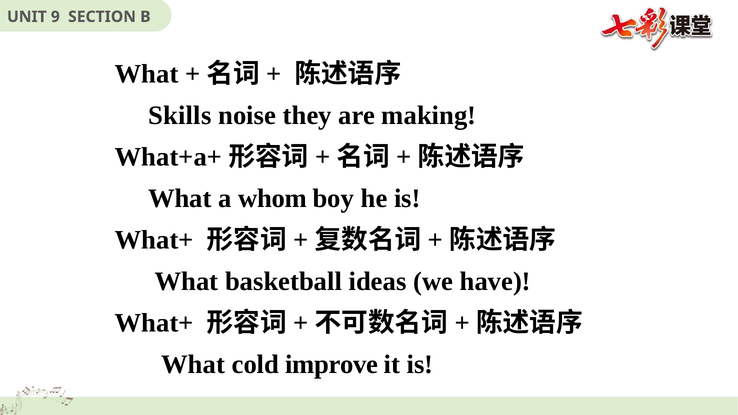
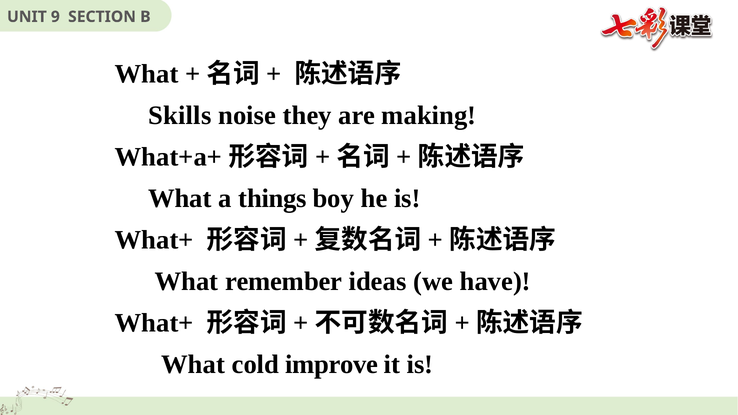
whom: whom -> things
basketball: basketball -> remember
